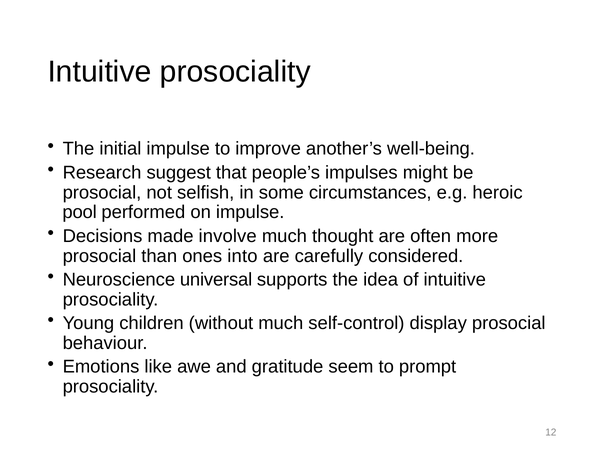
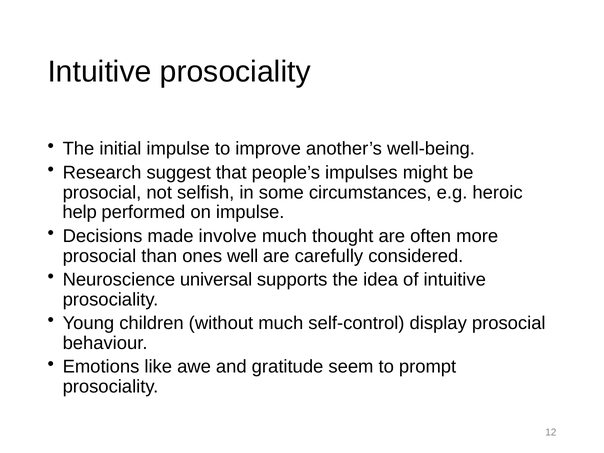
pool: pool -> help
into: into -> well
